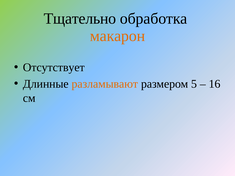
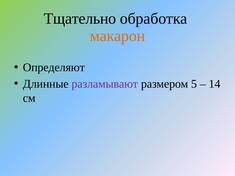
Отсутствует: Отсутствует -> Определяют
разламывают colour: orange -> purple
16: 16 -> 14
